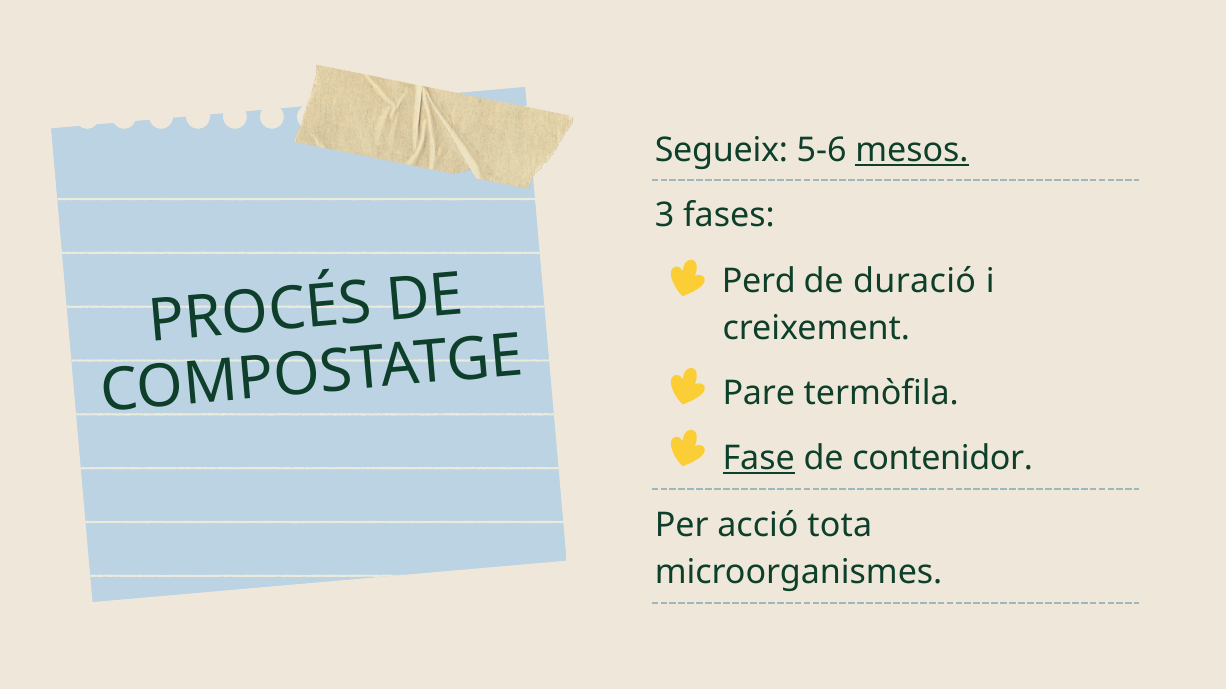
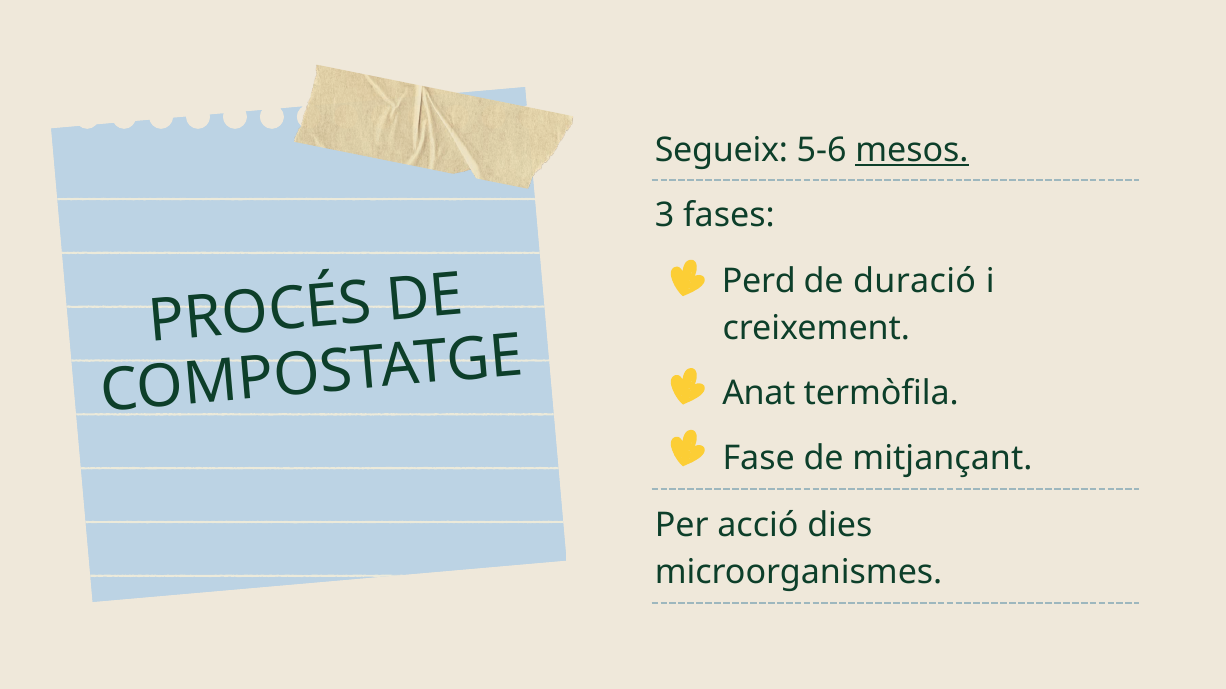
Pare: Pare -> Anat
Fase underline: present -> none
contenidor: contenidor -> mitjançant
tota: tota -> dies
